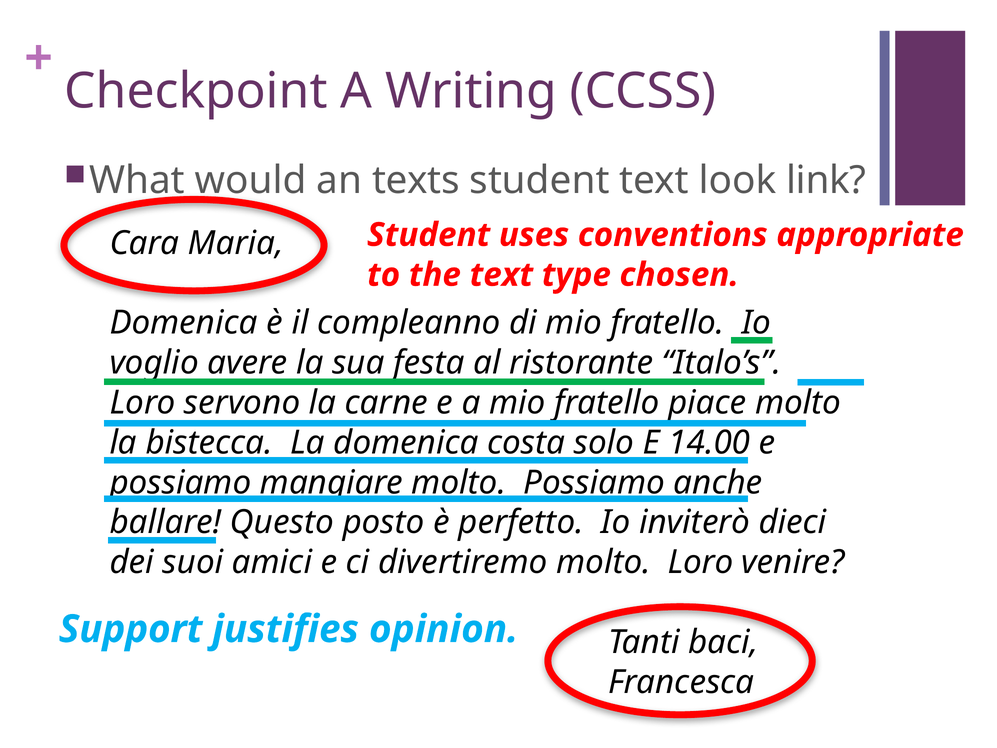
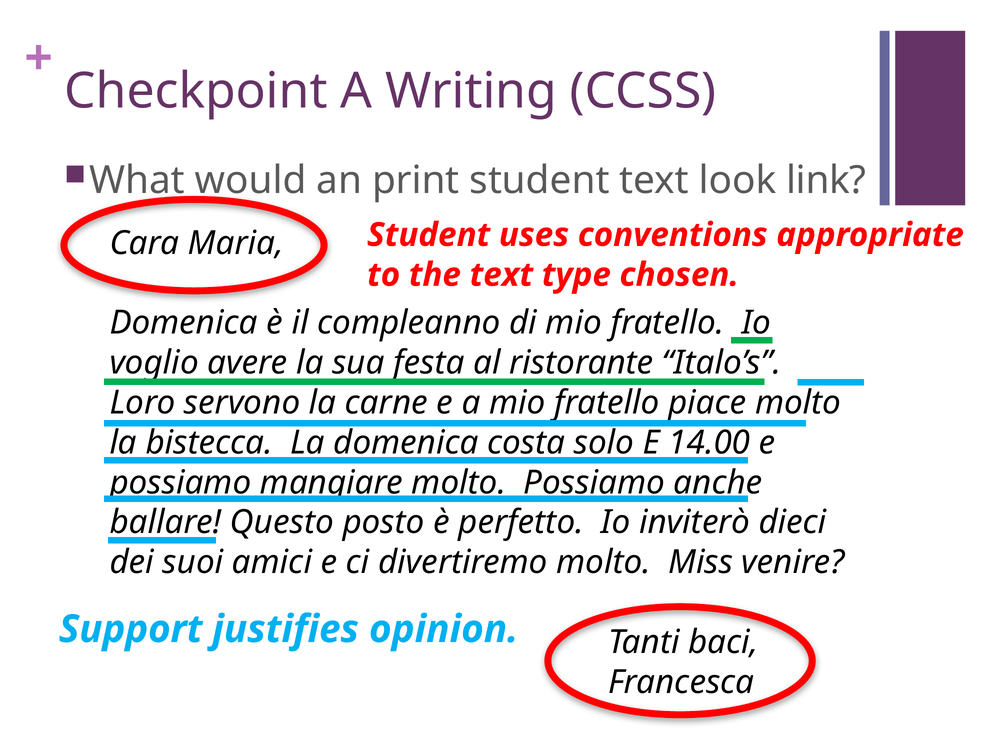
texts: texts -> print
molto Loro: Loro -> Miss
